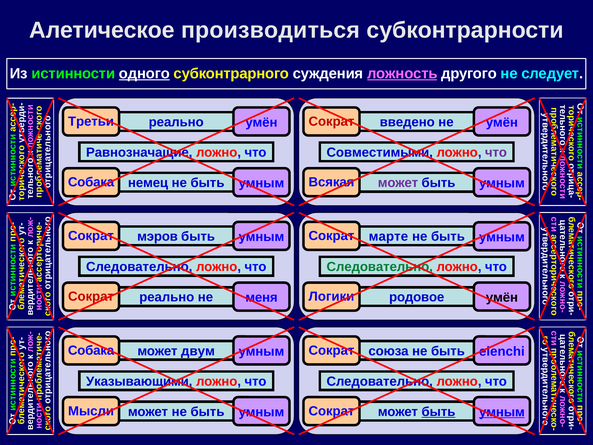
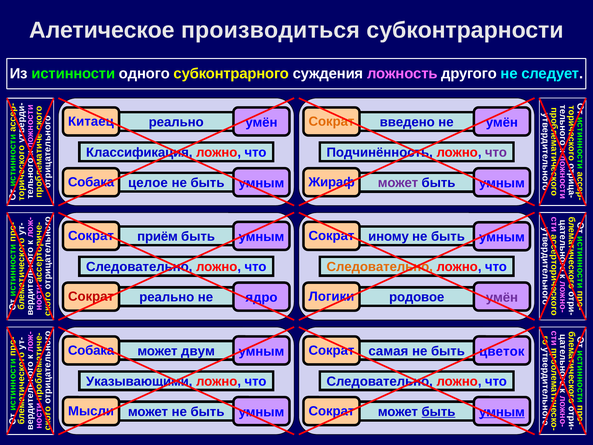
одного underline: present -> none
ложность underline: present -> none
Третьи: Третьи -> Китаец
Сократ at (331, 121) colour: red -> orange
Равнозначащие: Равнозначащие -> Классификация
Совместимыми: Совместимыми -> Подчинённость
Всякая: Всякая -> Жираф
немец: немец -> целое
мэров: мэров -> приём
марте: марте -> иному
Следовательно at (380, 267) colour: green -> orange
умён at (502, 297) colour: black -> purple
меня: меня -> ядро
elenchi: elenchi -> цветок
союза: союза -> самая
